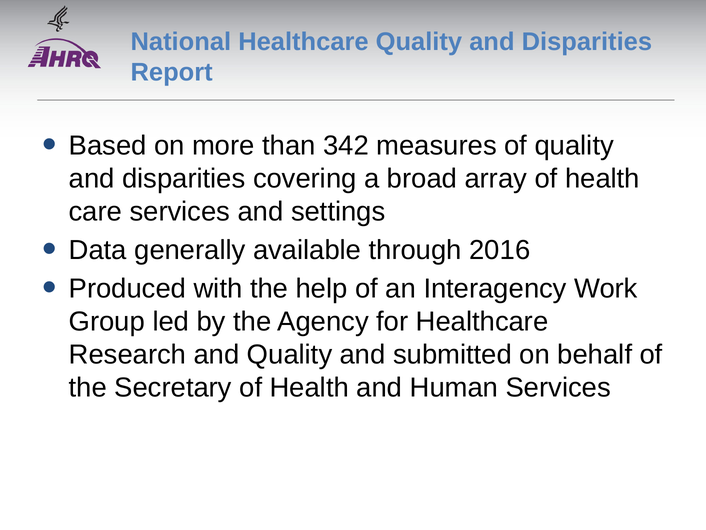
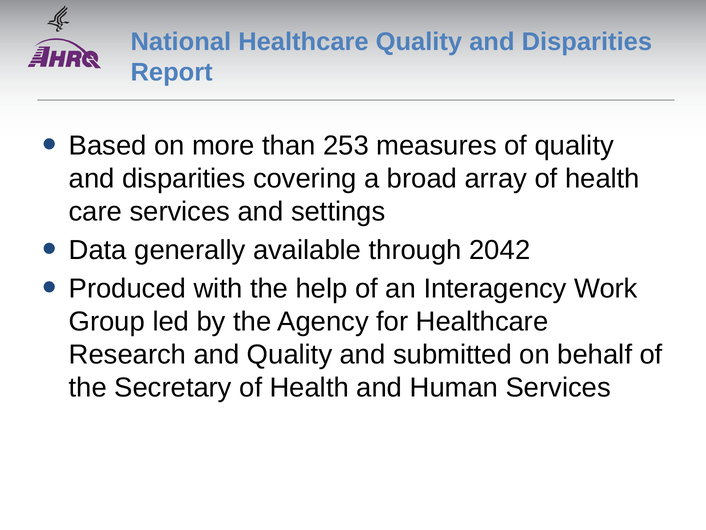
342: 342 -> 253
2016: 2016 -> 2042
